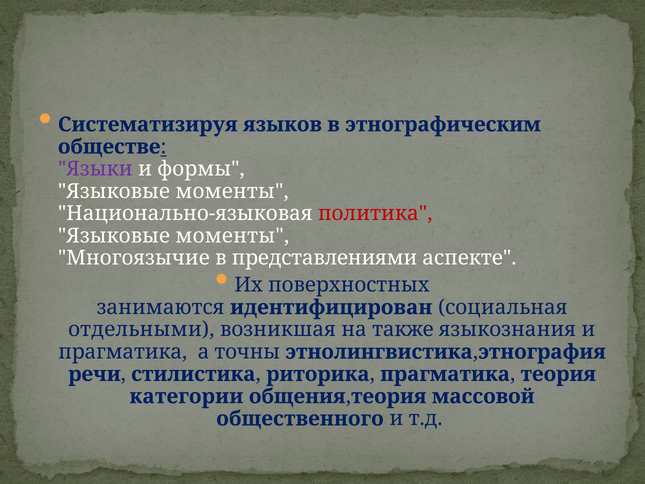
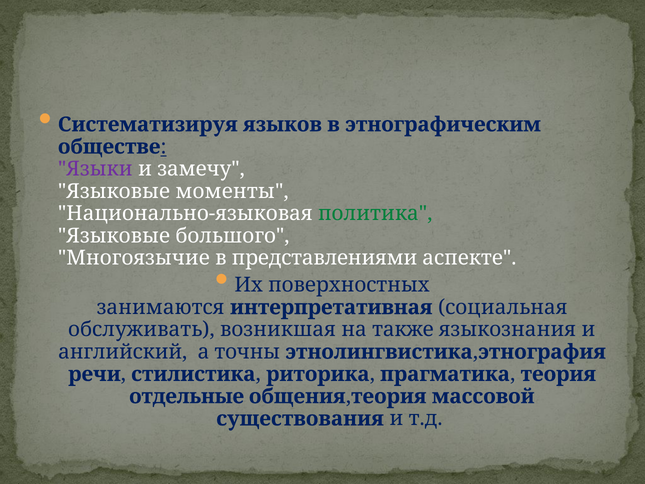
формы: формы -> замечу
политика colour: red -> green
моменты at (232, 236): моменты -> большого
идентифицирован: идентифицирован -> интерпретативная
отдельными: отдельными -> обслуживать
прагматика at (123, 352): прагматика -> английский
категории: категории -> отдельные
общественного: общественного -> существования
